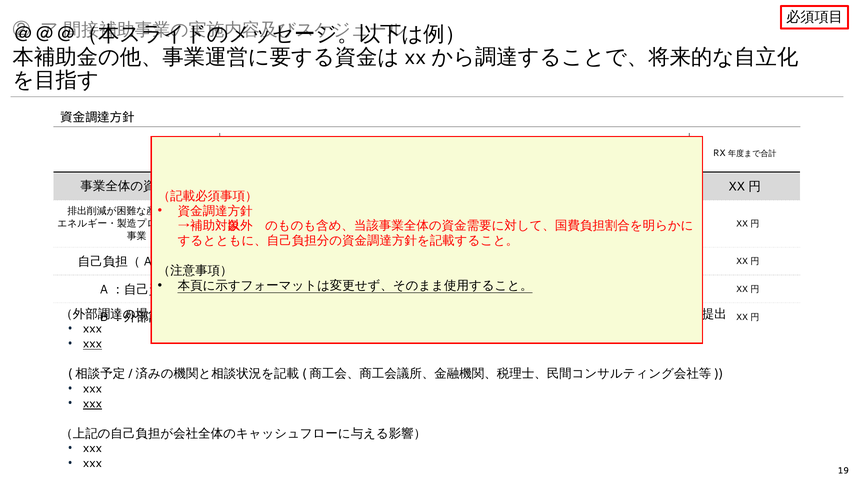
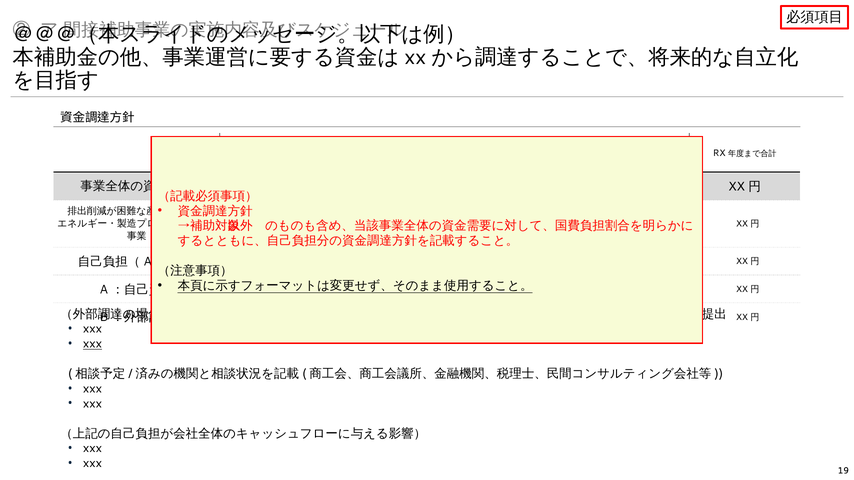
xxx at (93, 404) underline: present -> none
